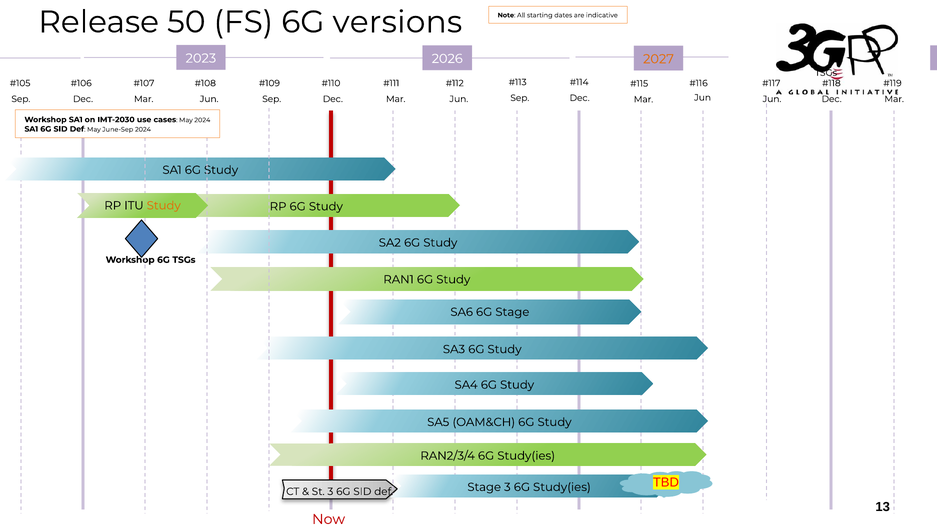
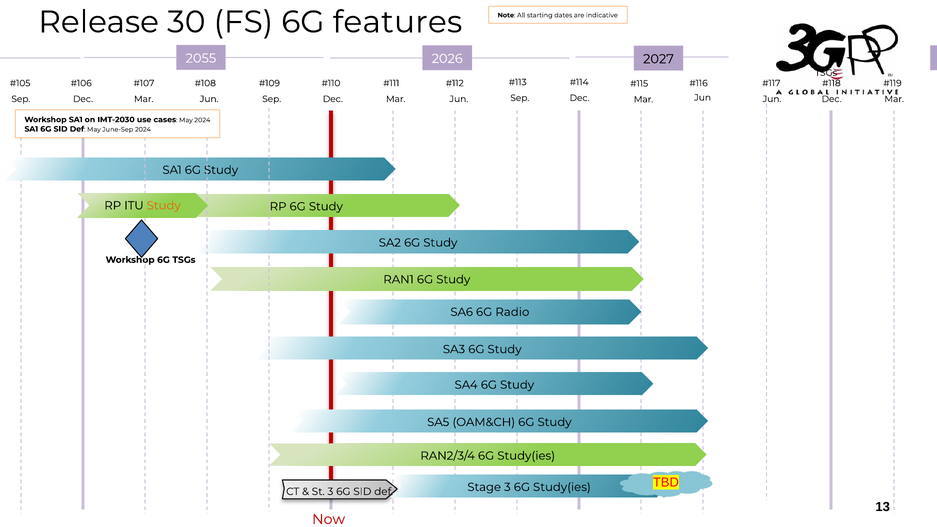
50: 50 -> 30
versions: versions -> features
2023: 2023 -> 2055
2027 colour: orange -> black
6G Stage: Stage -> Radio
